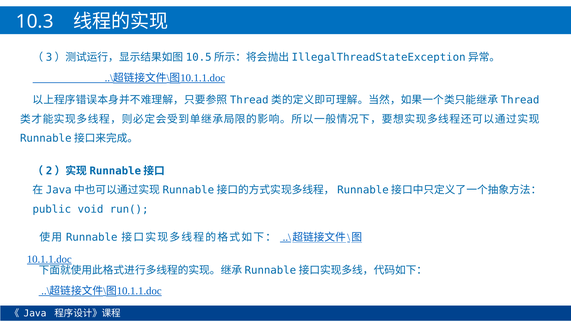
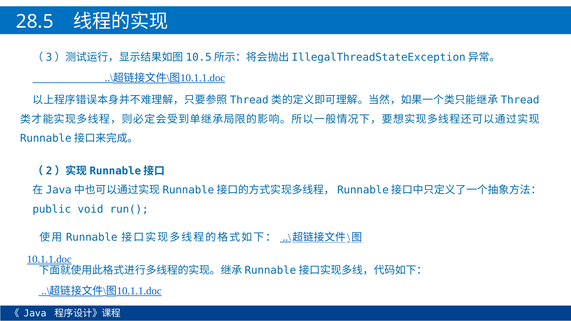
10.3: 10.3 -> 28.5
